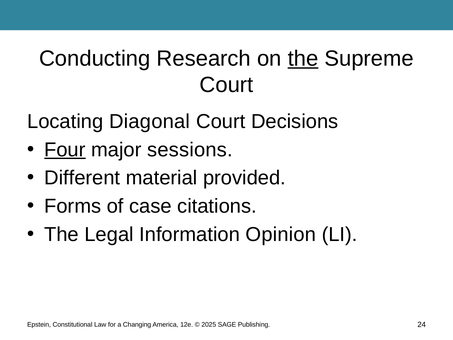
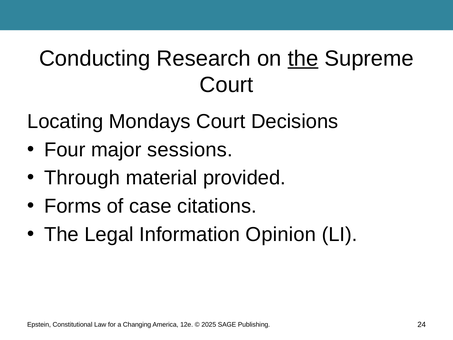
Diagonal: Diagonal -> Mondays
Four underline: present -> none
Different: Different -> Through
